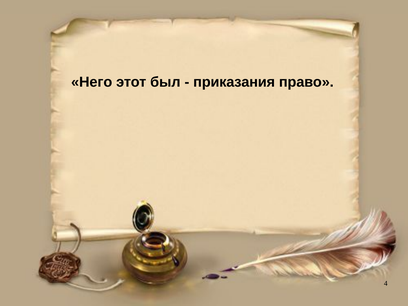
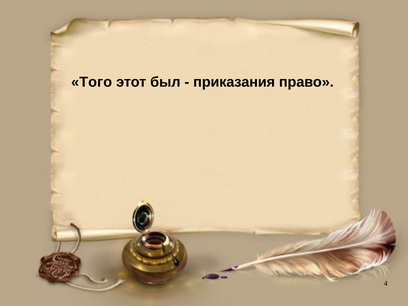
Него: Него -> Того
